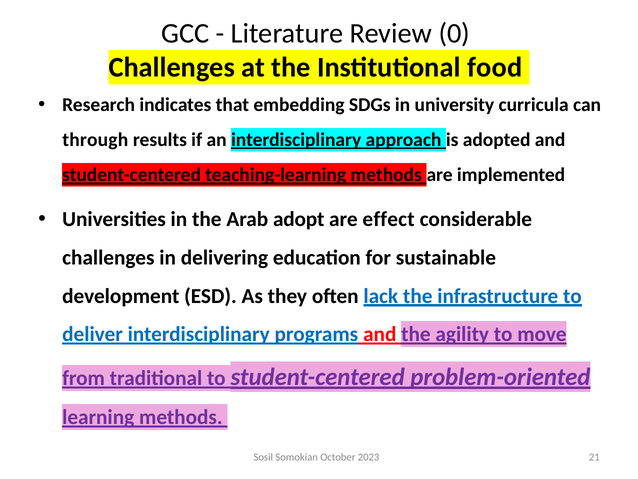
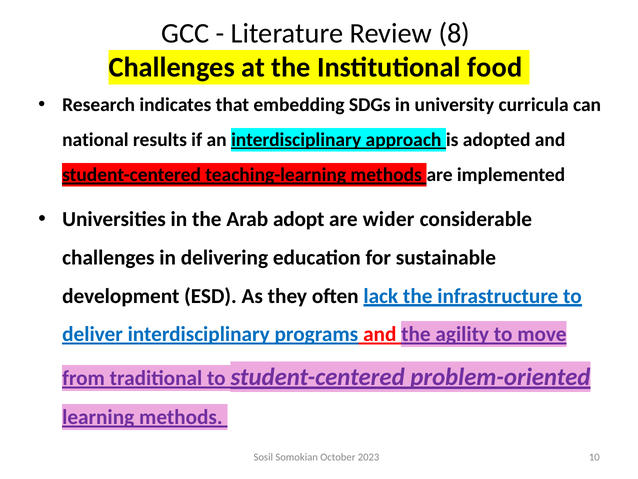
0: 0 -> 8
through: through -> national
effect: effect -> wider
21: 21 -> 10
